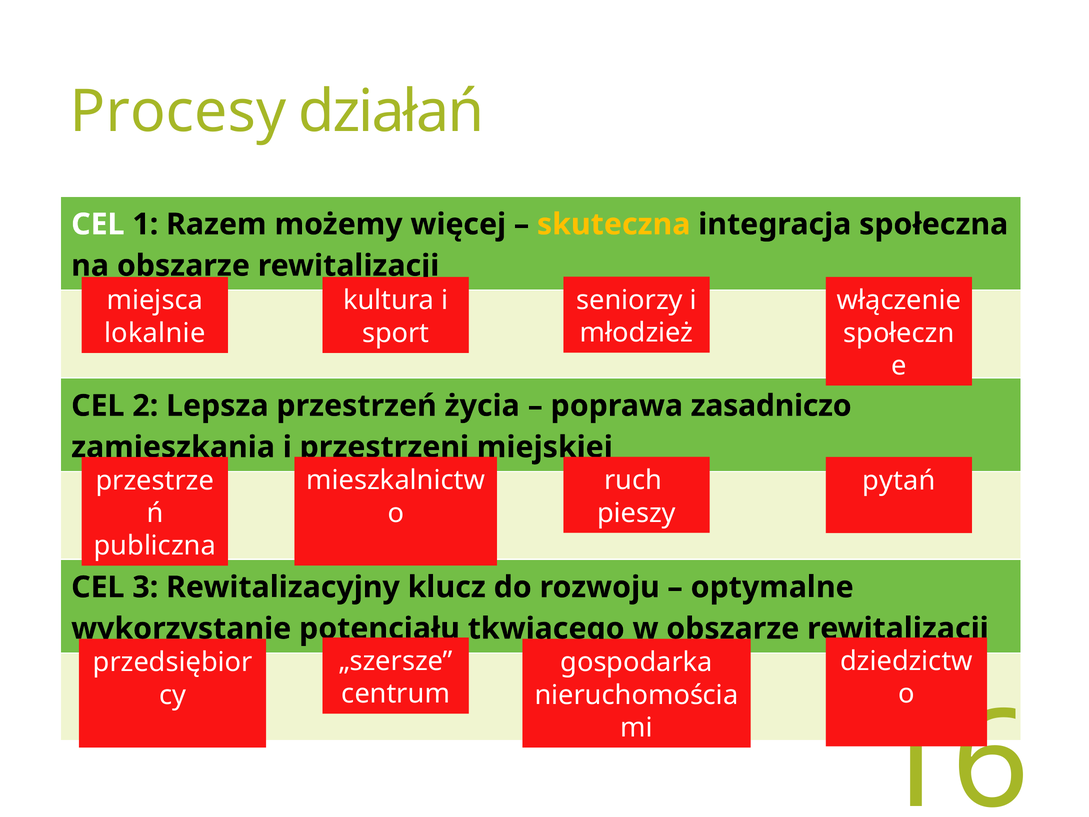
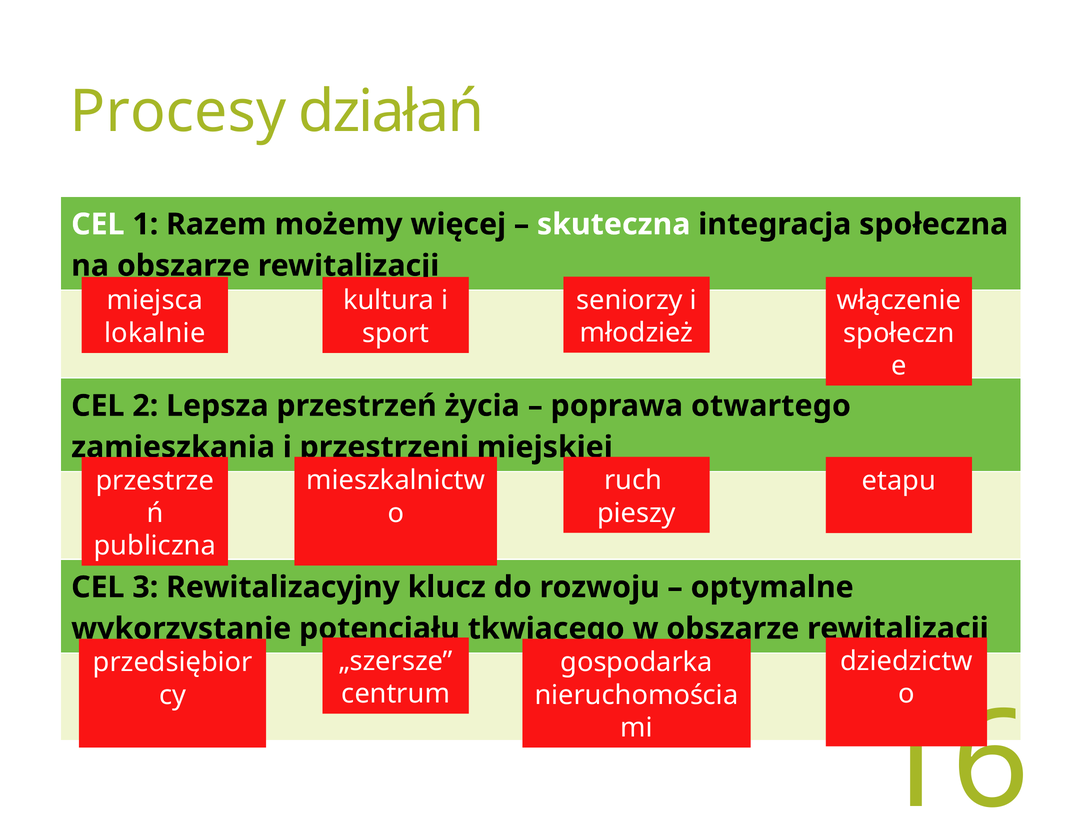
skuteczna colour: yellow -> white
zasadniczo: zasadniczo -> otwartego
pytań: pytań -> etapu
